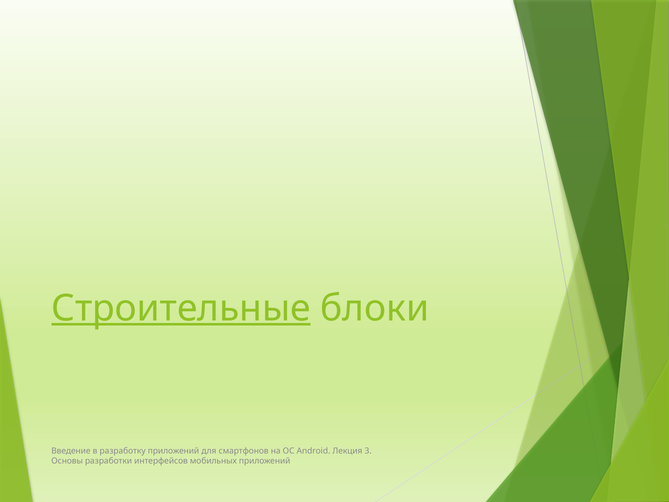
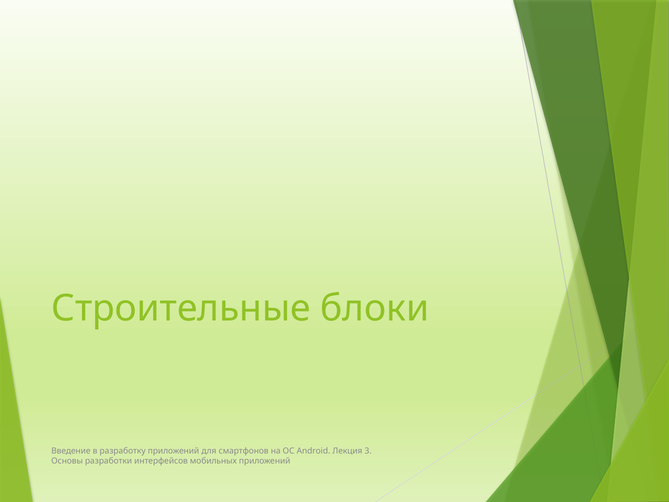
Строительные underline: present -> none
